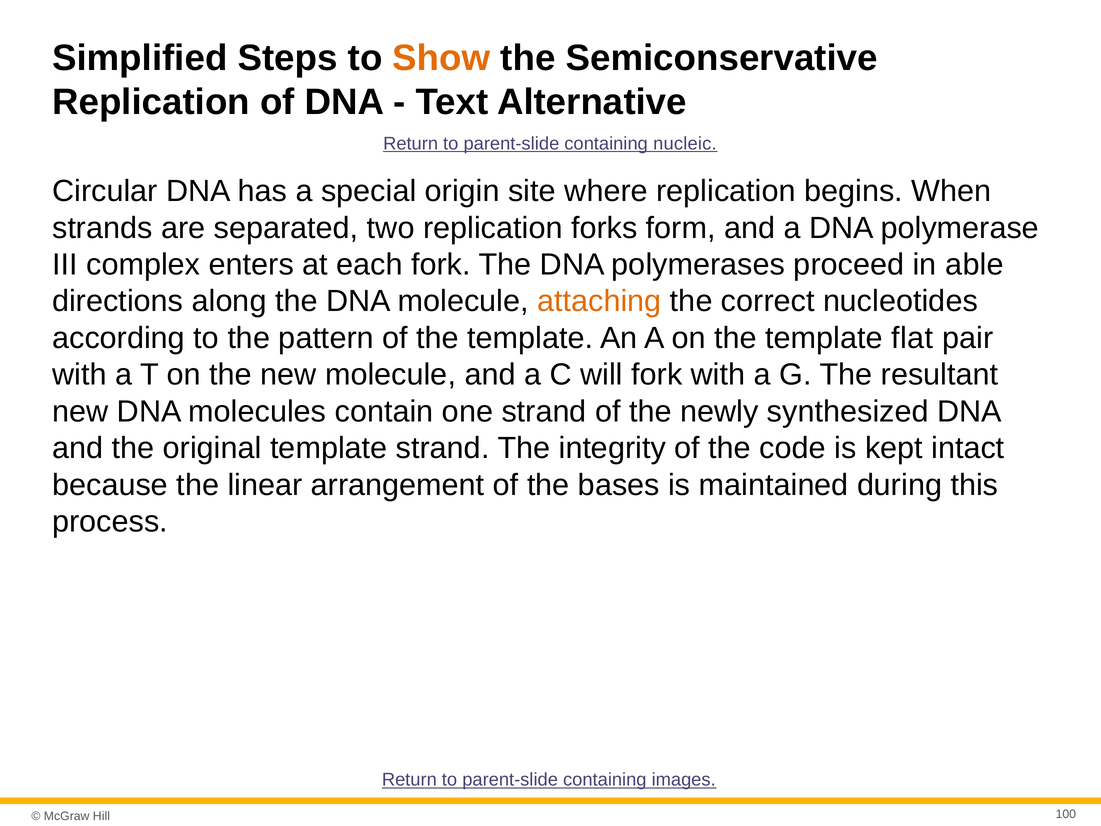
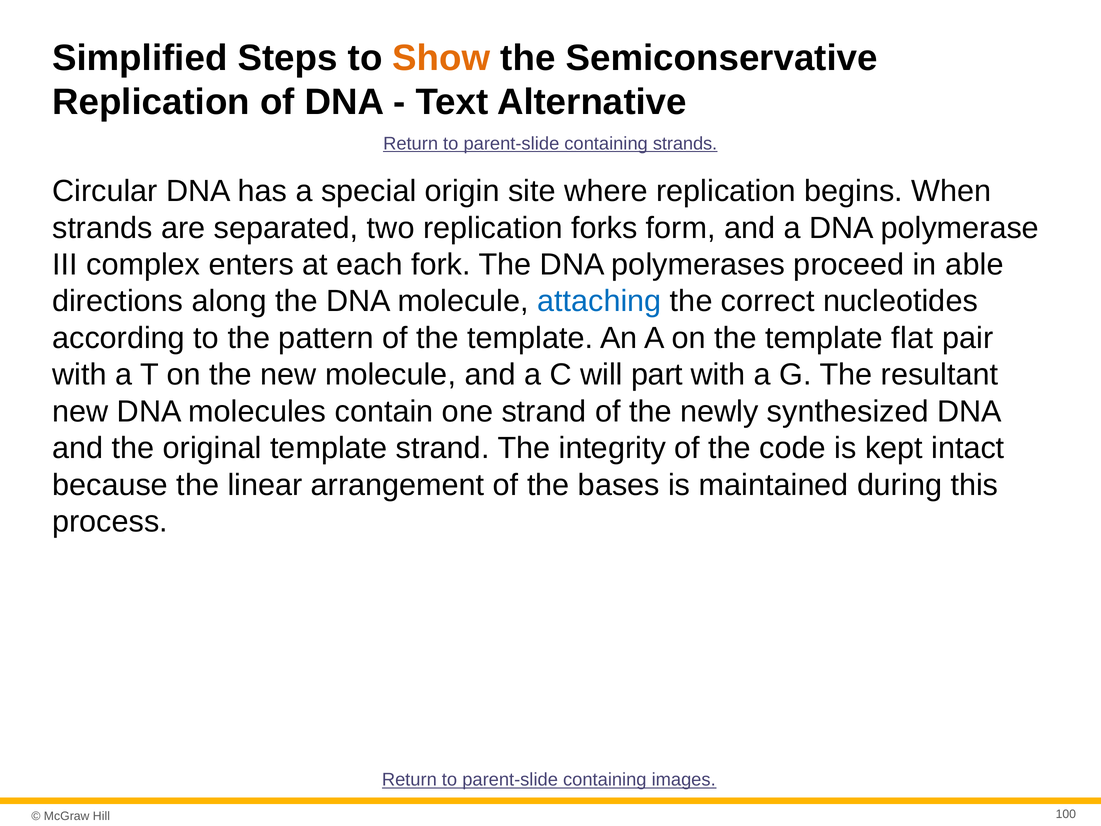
containing nucleic: nucleic -> strands
attaching colour: orange -> blue
will fork: fork -> part
